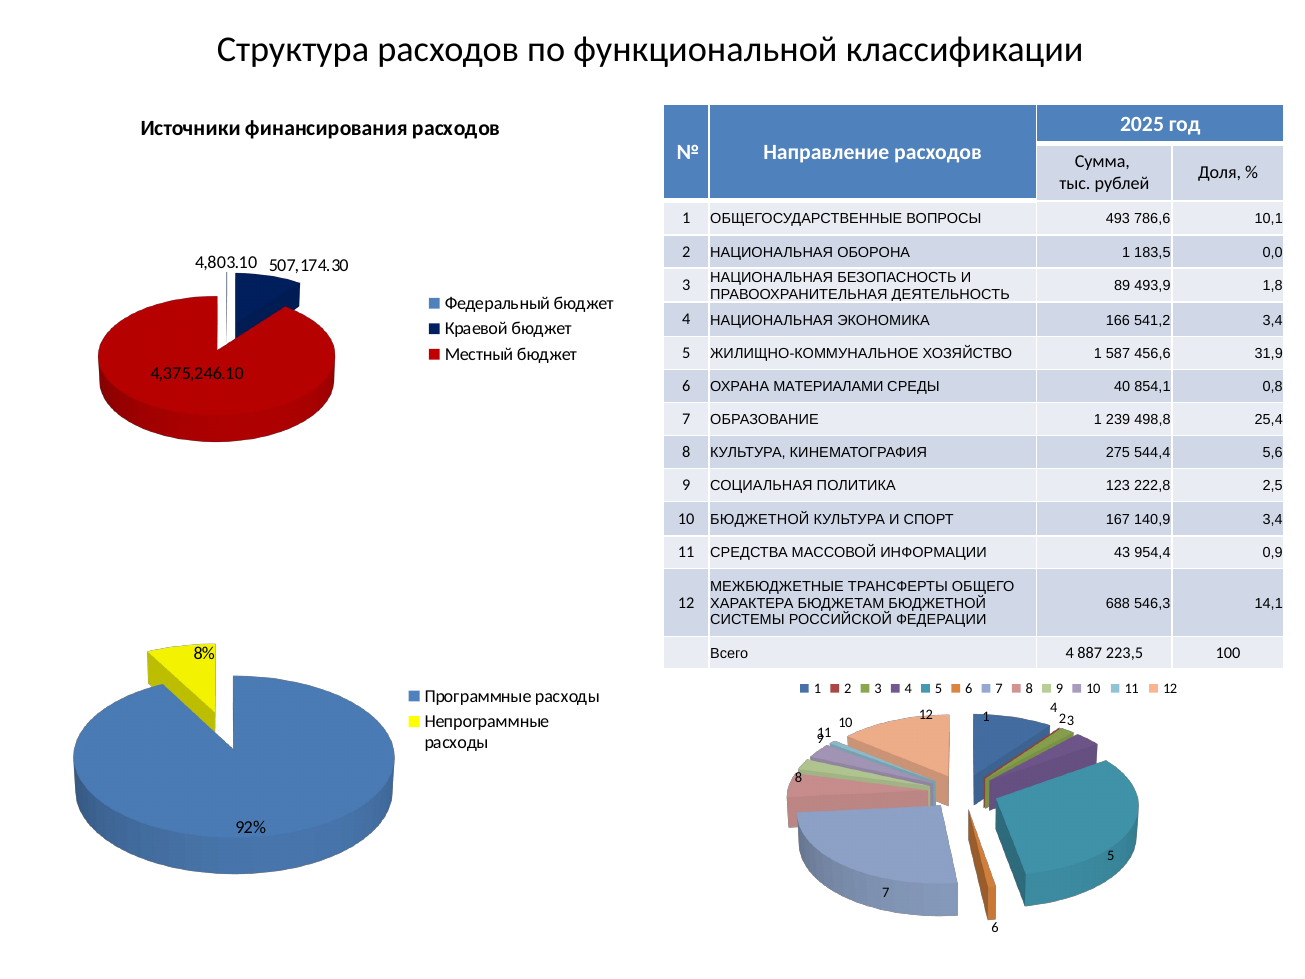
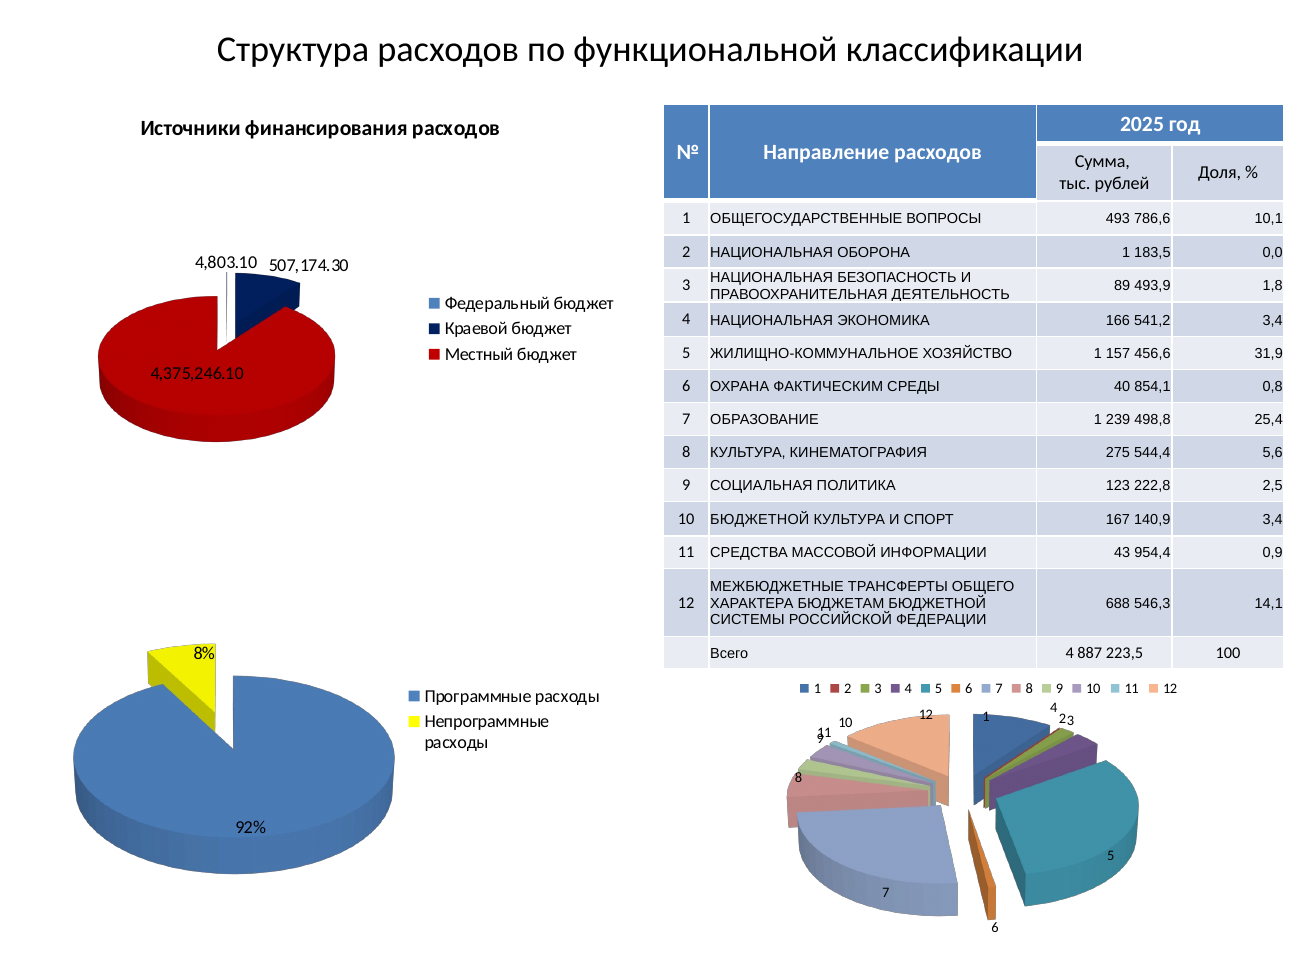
587: 587 -> 157
МАТЕРИАЛАМИ: МАТЕРИАЛАМИ -> ФАКТИЧЕСКИМ
